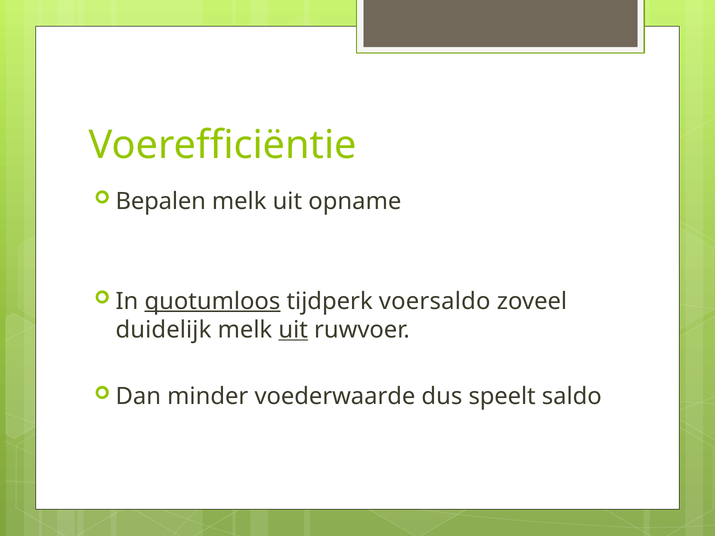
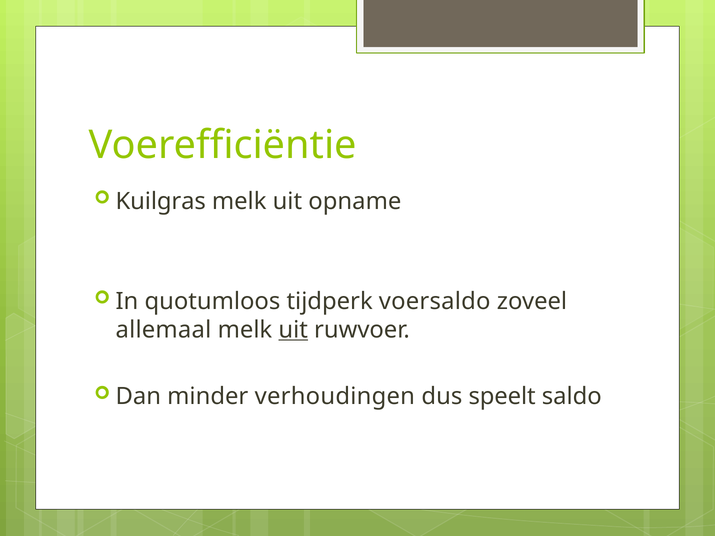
Bepalen: Bepalen -> Kuilgras
quotumloos underline: present -> none
duidelijk: duidelijk -> allemaal
voederwaarde: voederwaarde -> verhoudingen
